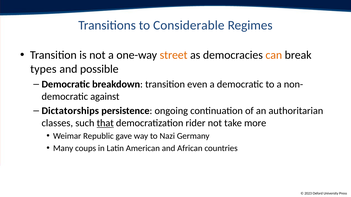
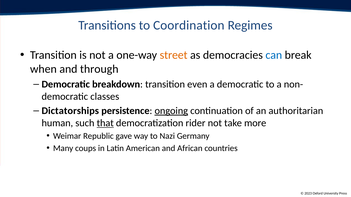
Considerable: Considerable -> Coordination
can colour: orange -> blue
types: types -> when
possible: possible -> through
against: against -> classes
ongoing underline: none -> present
classes: classes -> human
